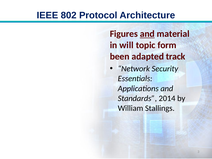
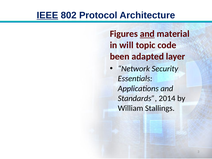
IEEE underline: none -> present
form: form -> code
track: track -> layer
